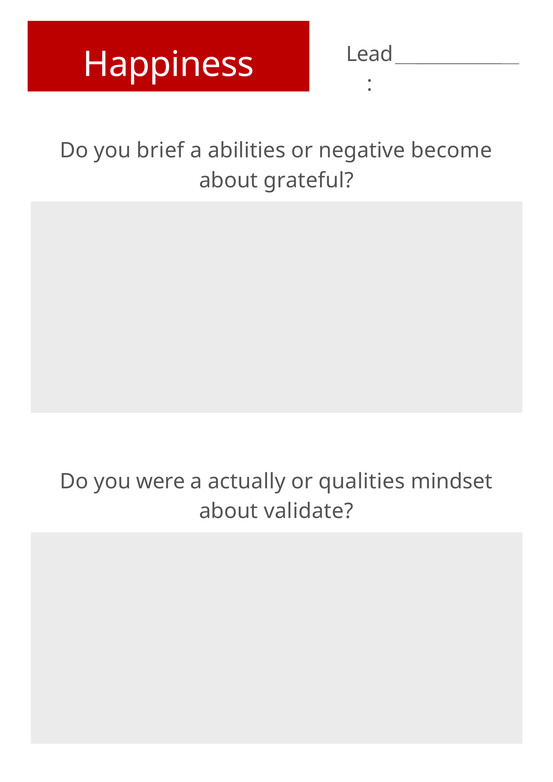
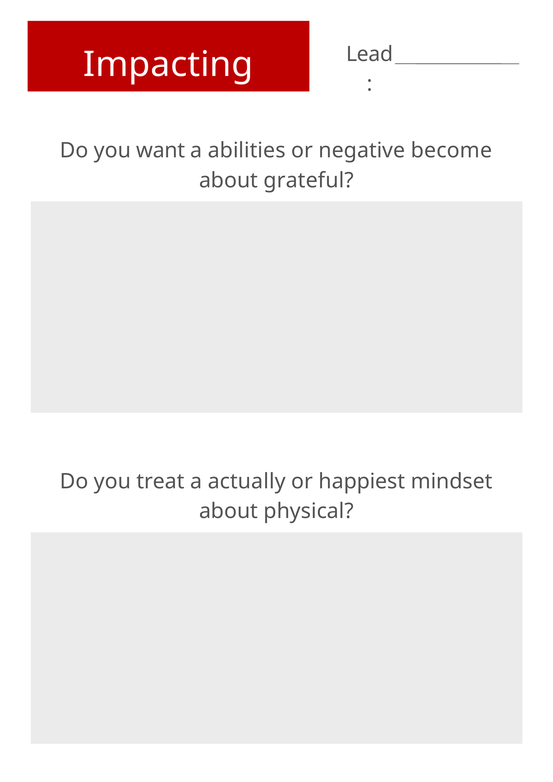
Happiness: Happiness -> Impacting
brief: brief -> want
were: were -> treat
qualities: qualities -> happiest
validate: validate -> physical
